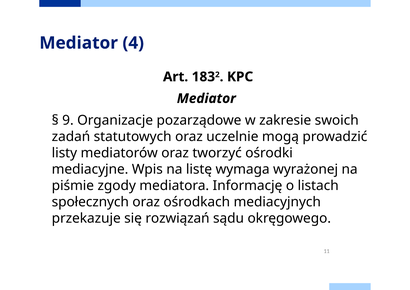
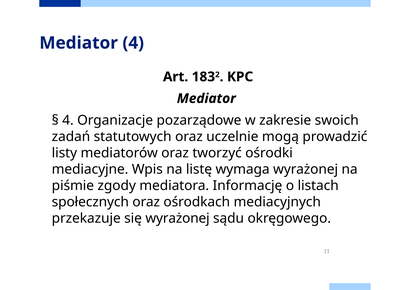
9 at (68, 120): 9 -> 4
się rozwiązań: rozwiązań -> wyrażonej
